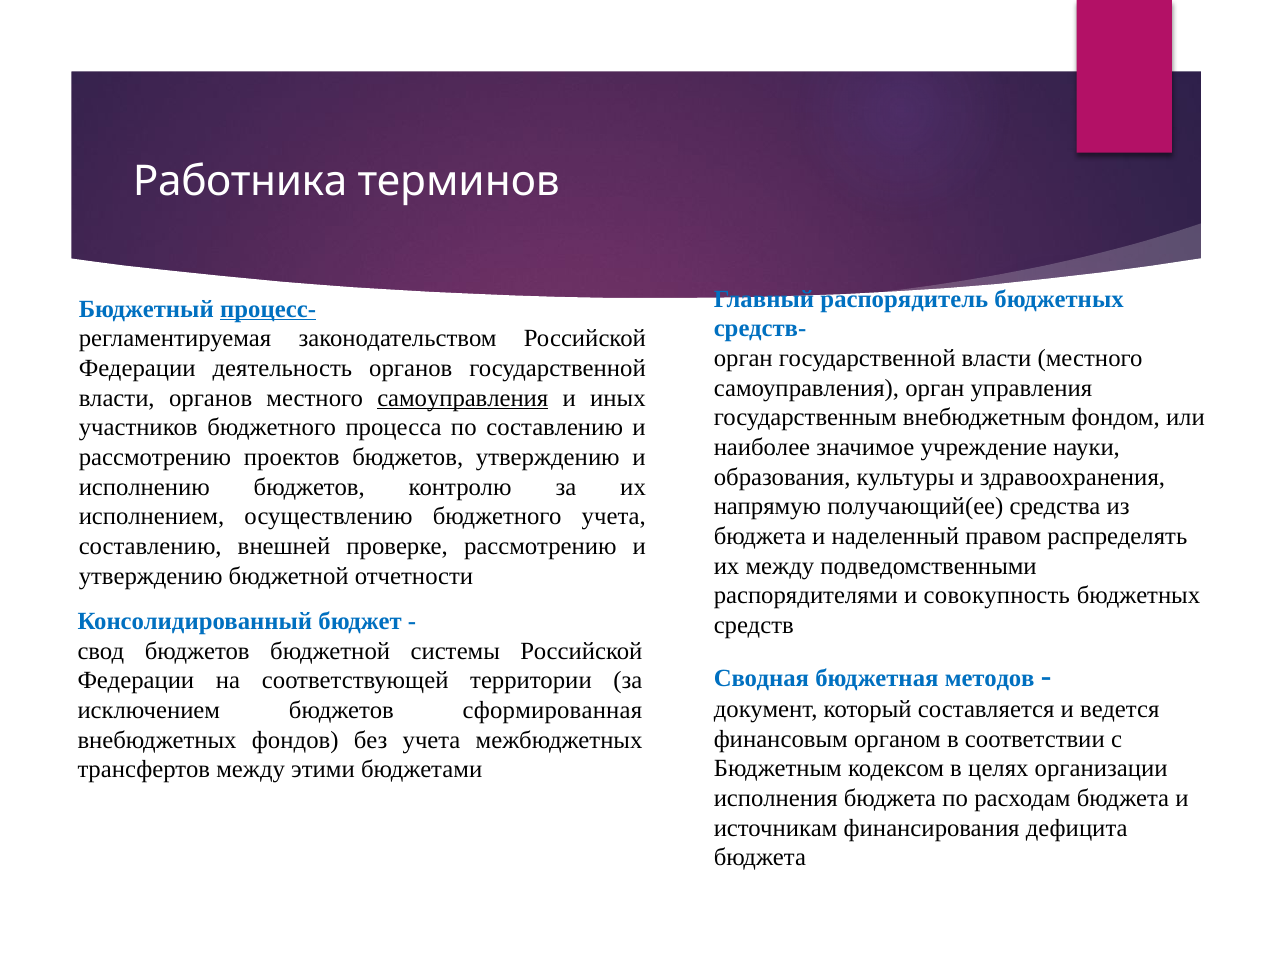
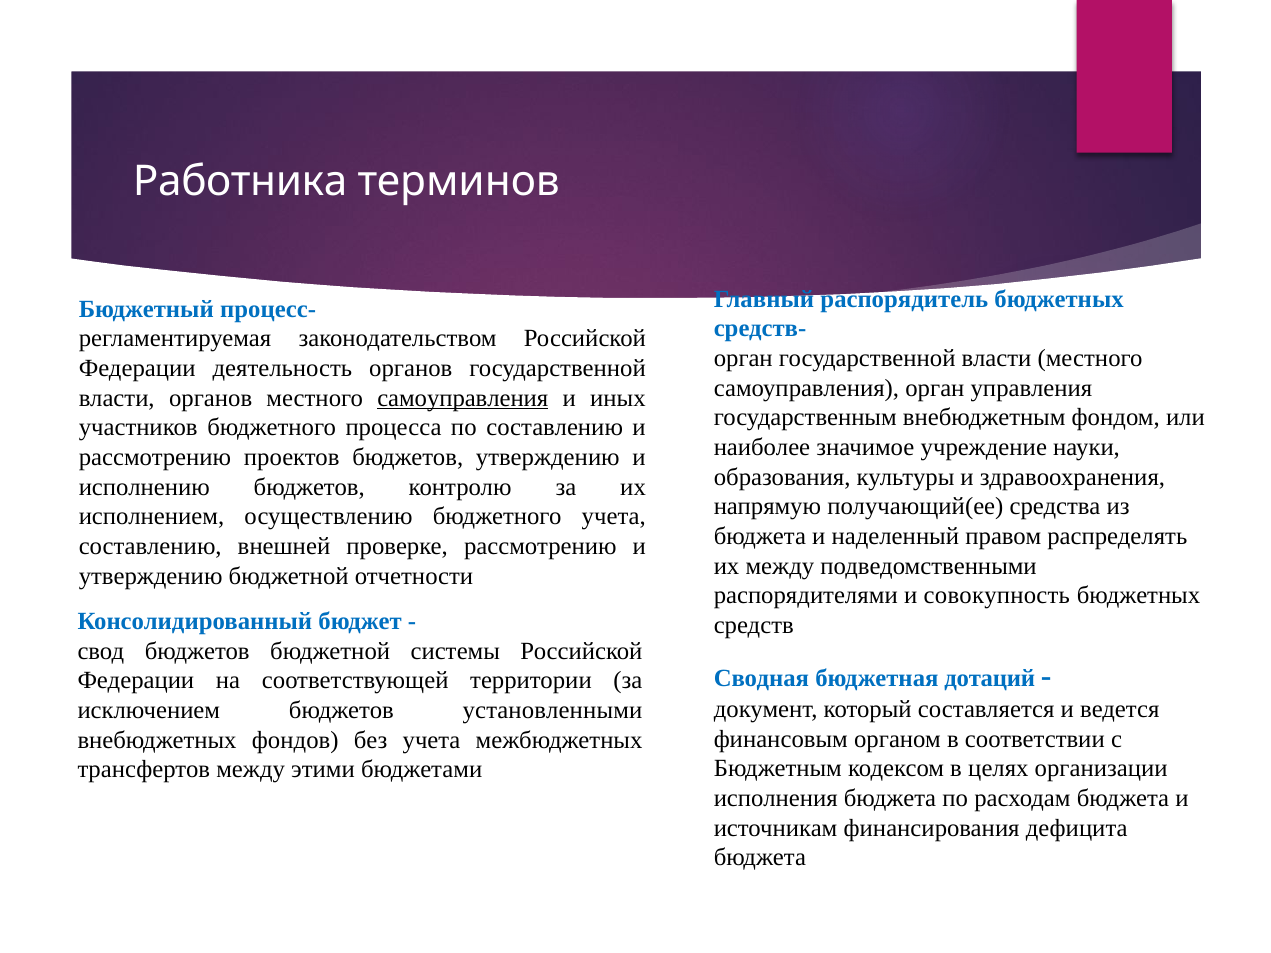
процесс- underline: present -> none
методов: методов -> дотаций
сформированная: сформированная -> установленными
